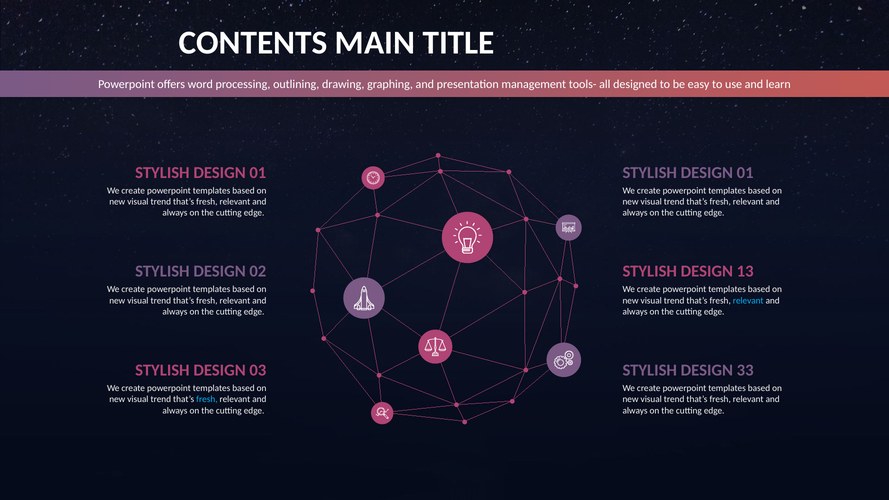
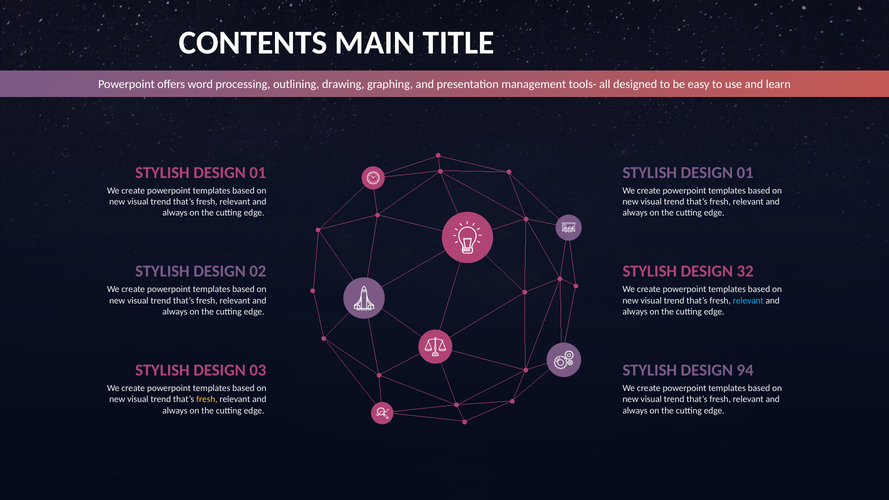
13: 13 -> 32
33: 33 -> 94
fresh at (207, 399) colour: light blue -> yellow
